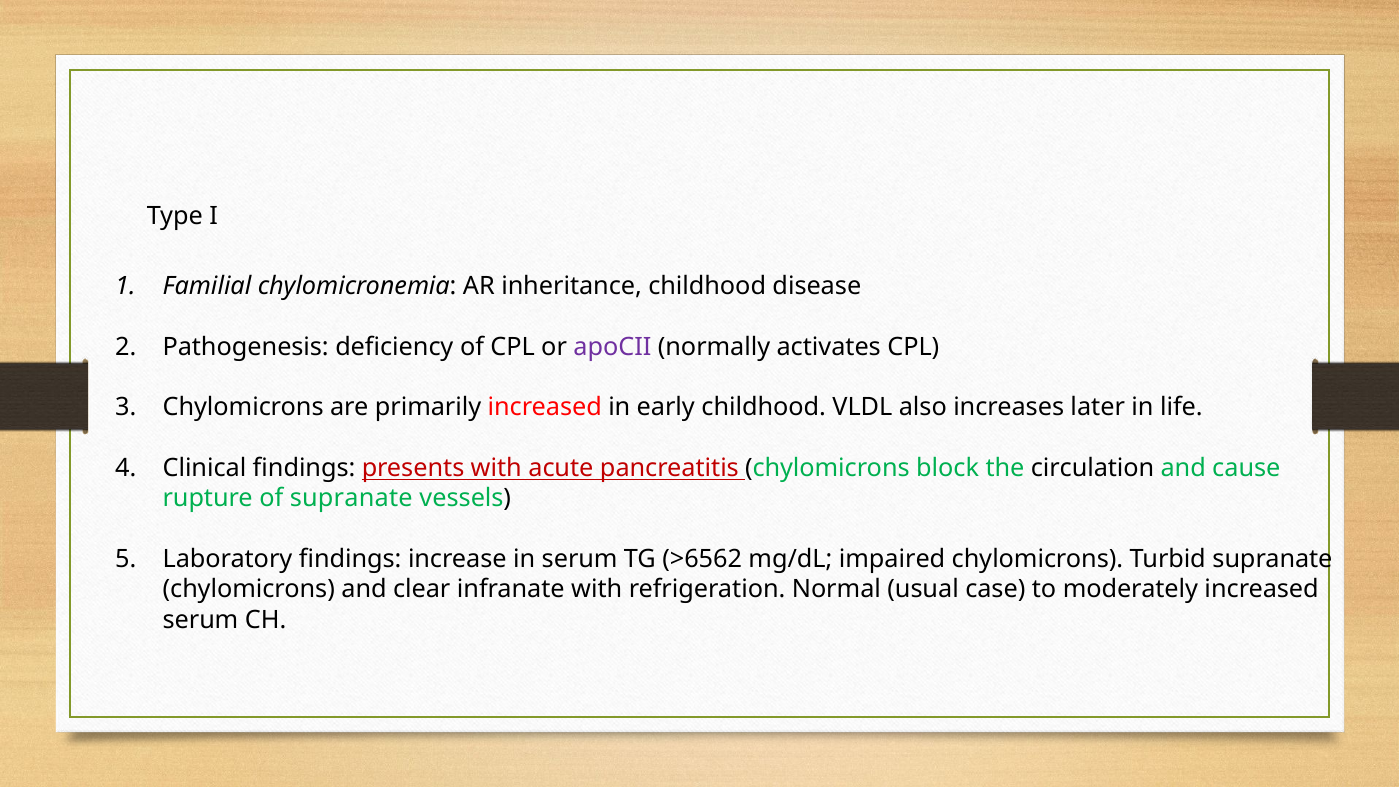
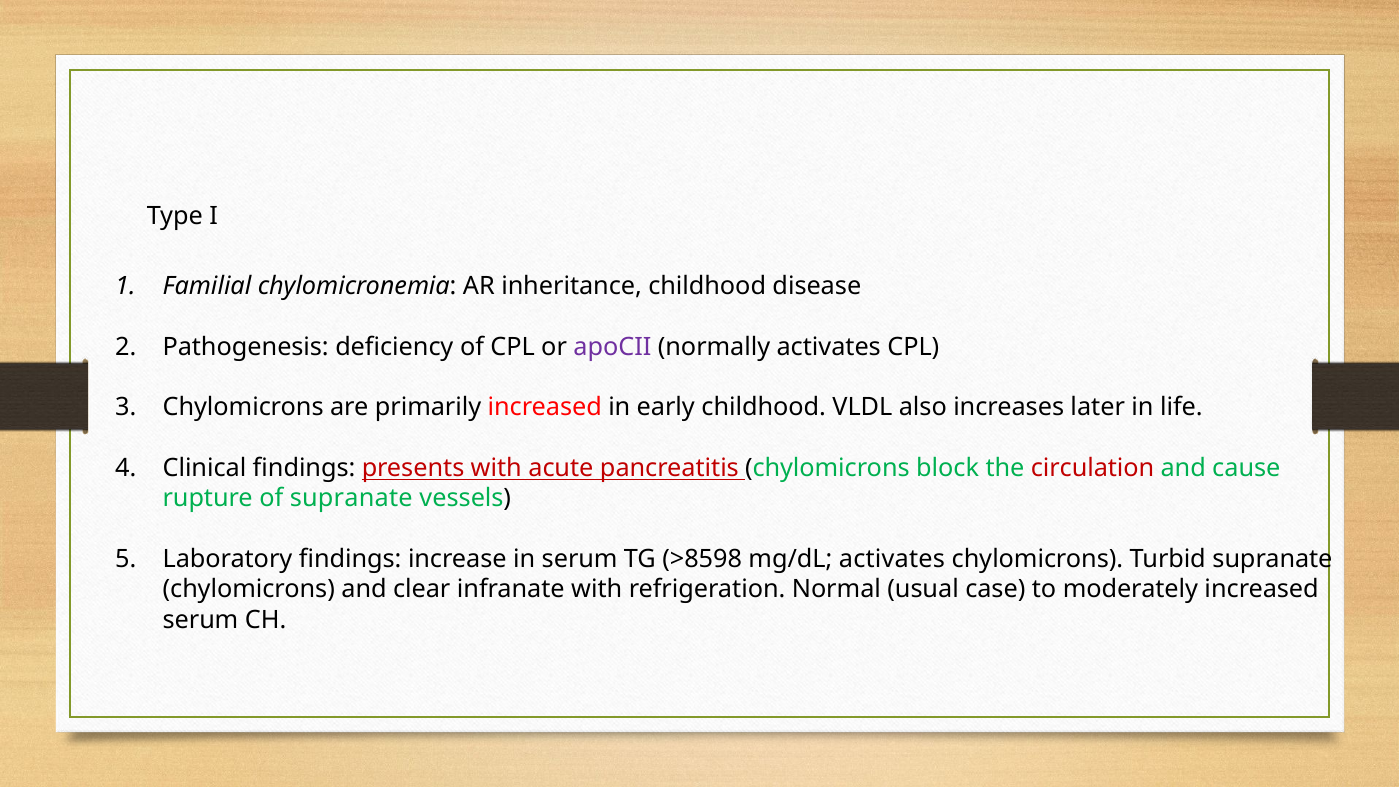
circulation colour: black -> red
>6562: >6562 -> >8598
mg/dL impaired: impaired -> activates
